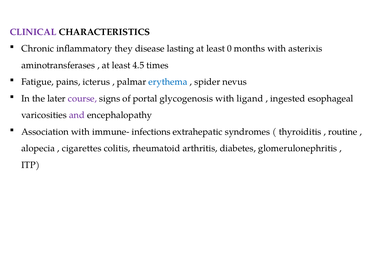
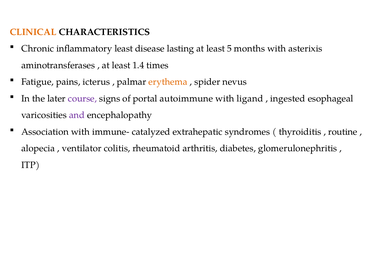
CLINICAL colour: purple -> orange
inflammatory they: they -> least
0: 0 -> 5
4.5: 4.5 -> 1.4
erythema colour: blue -> orange
glycogenosis: glycogenosis -> autoimmune
infections: infections -> catalyzed
cigarettes: cigarettes -> ventilator
